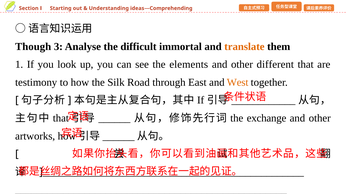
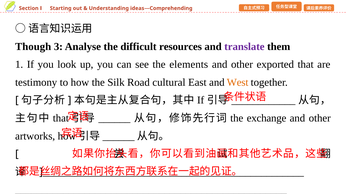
immortal: immortal -> resources
translate colour: orange -> purple
different: different -> exported
through: through -> cultural
